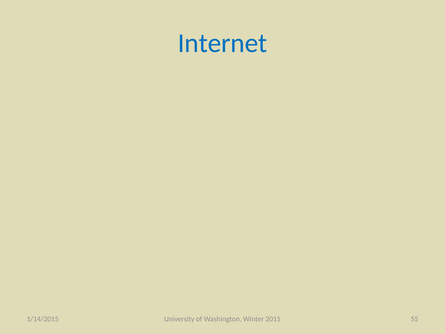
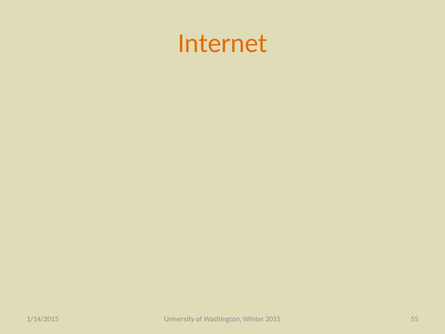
Internet colour: blue -> orange
